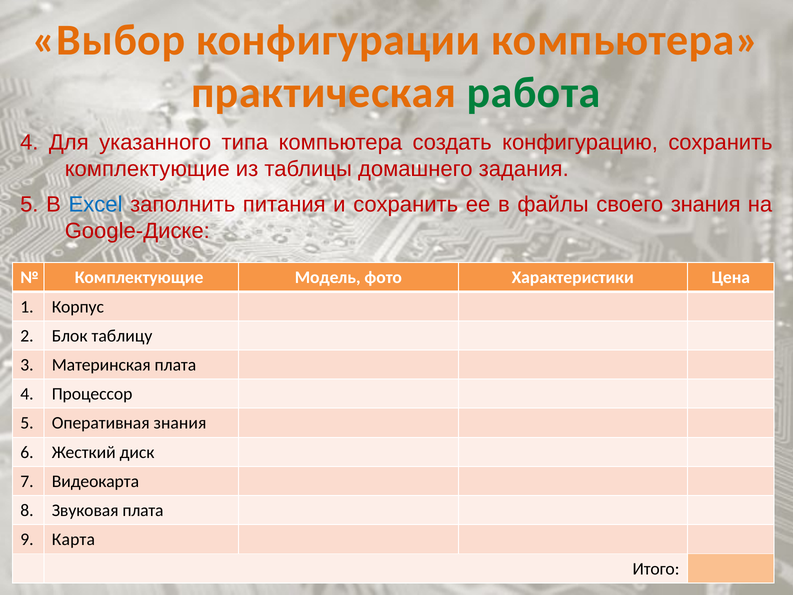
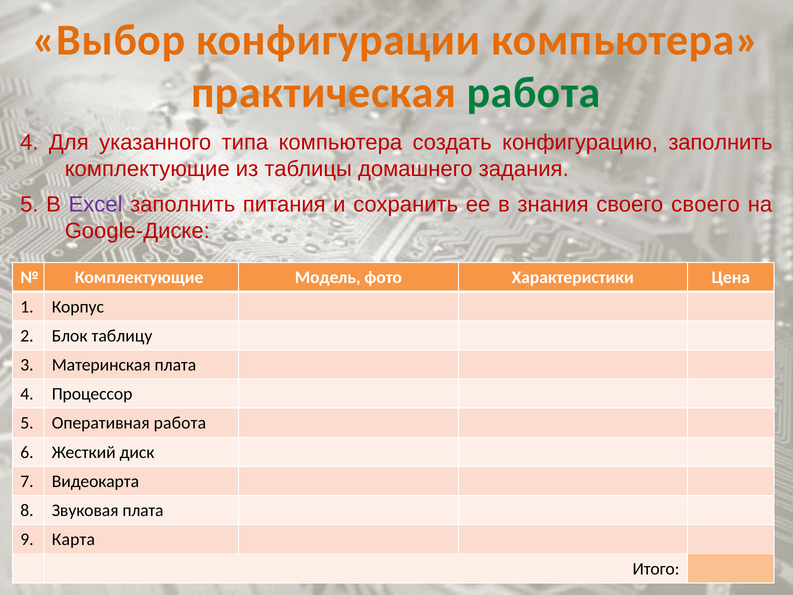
конфигурацию сохранить: сохранить -> заполнить
Excel colour: blue -> purple
файлы: файлы -> знания
своего знания: знания -> своего
Оперативная знания: знания -> работа
